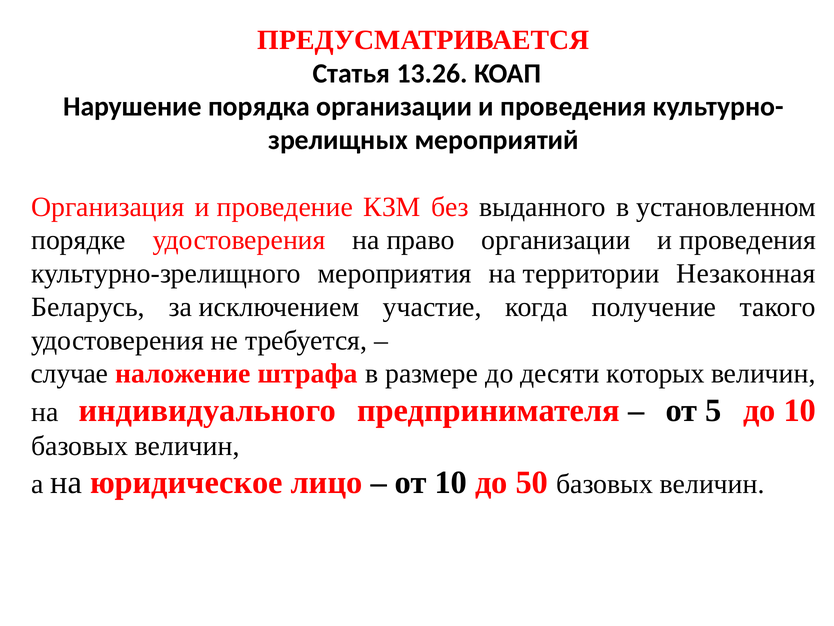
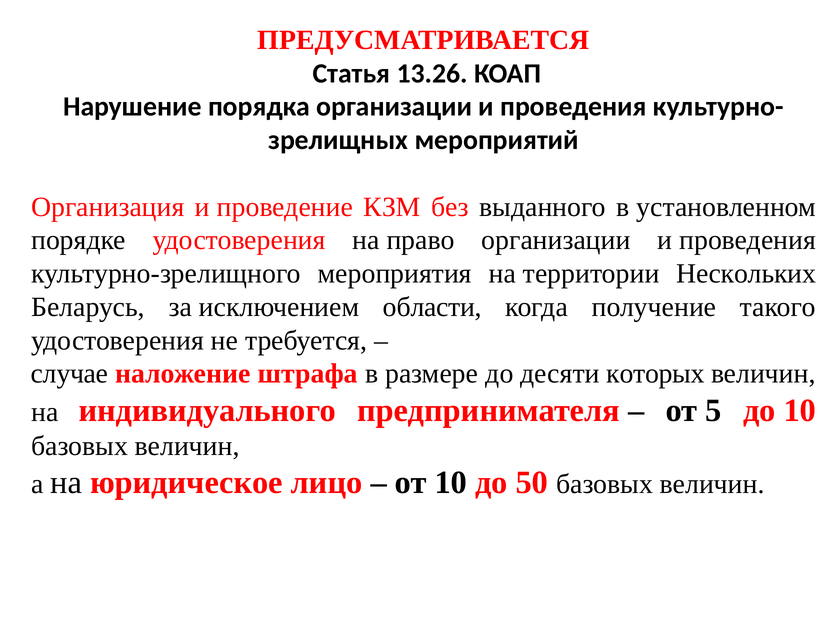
Незаконная: Незаконная -> Нескольких
участие: участие -> области
